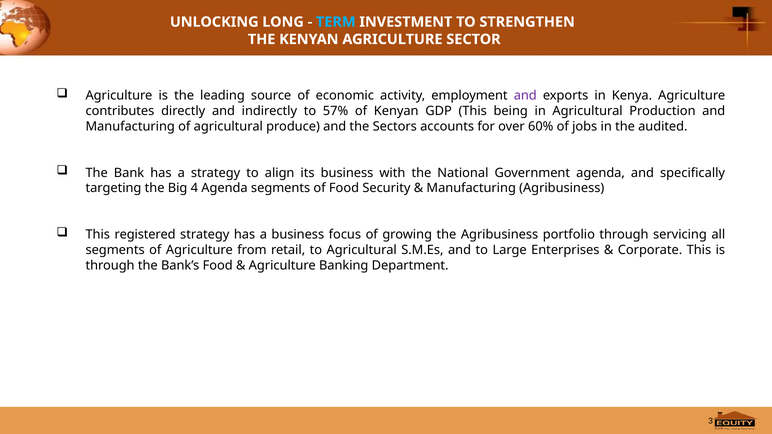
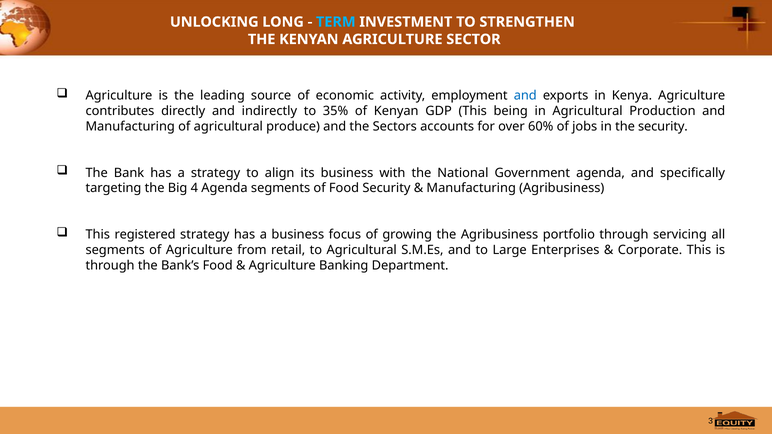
and at (525, 96) colour: purple -> blue
57%: 57% -> 35%
the audited: audited -> security
